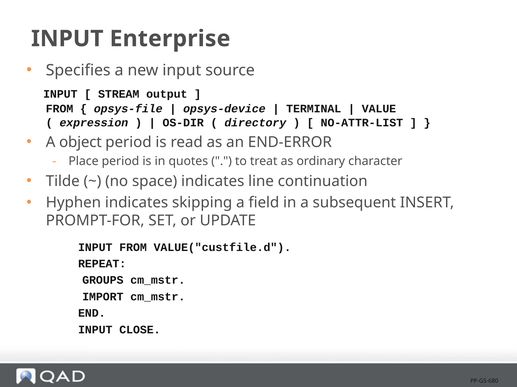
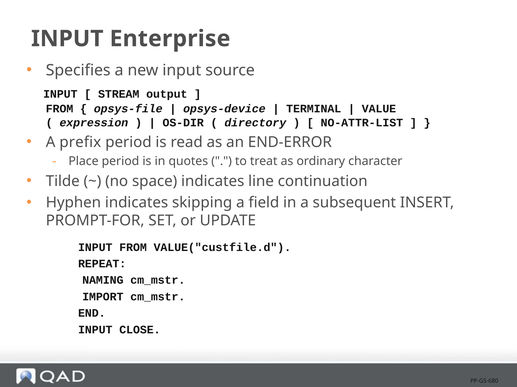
object: object -> prefix
GROUPS: GROUPS -> NAMING
